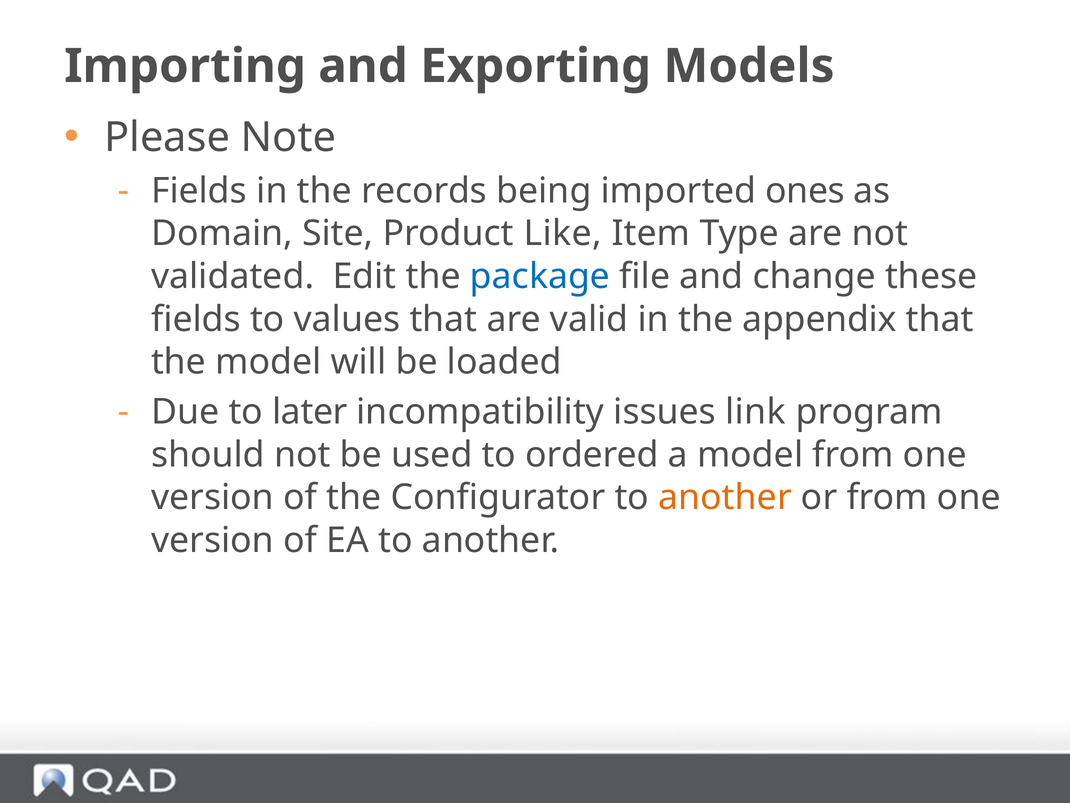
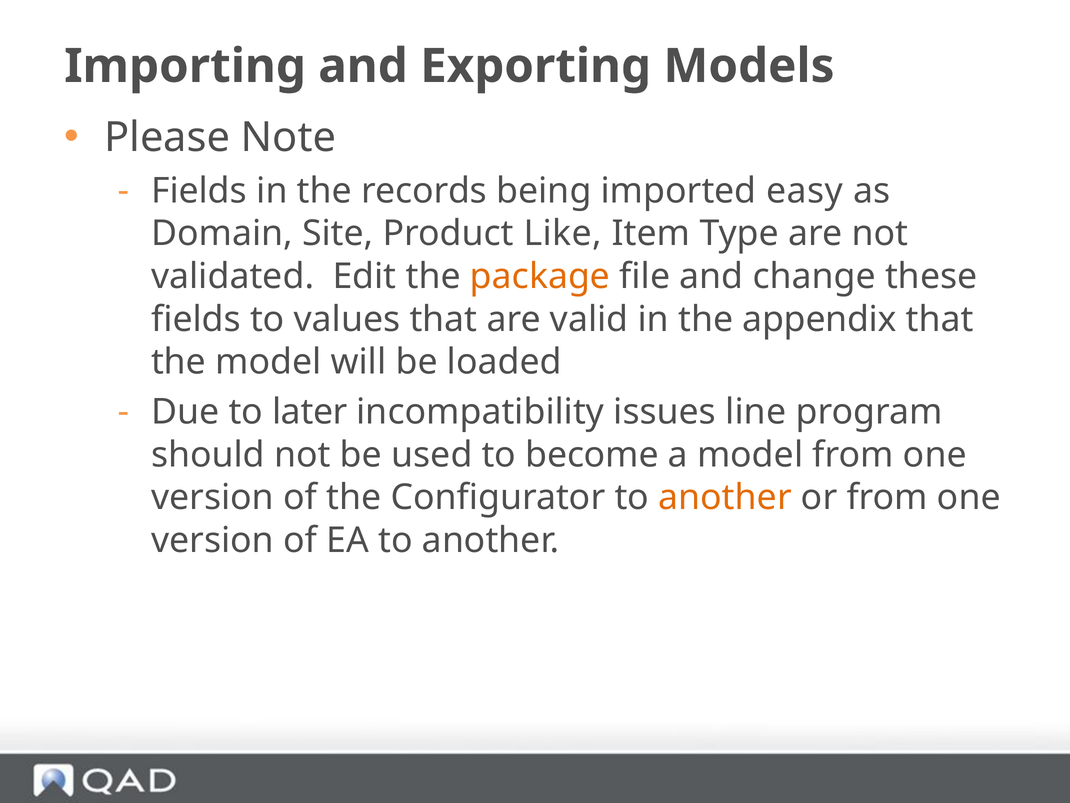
ones: ones -> easy
package colour: blue -> orange
link: link -> line
ordered: ordered -> become
